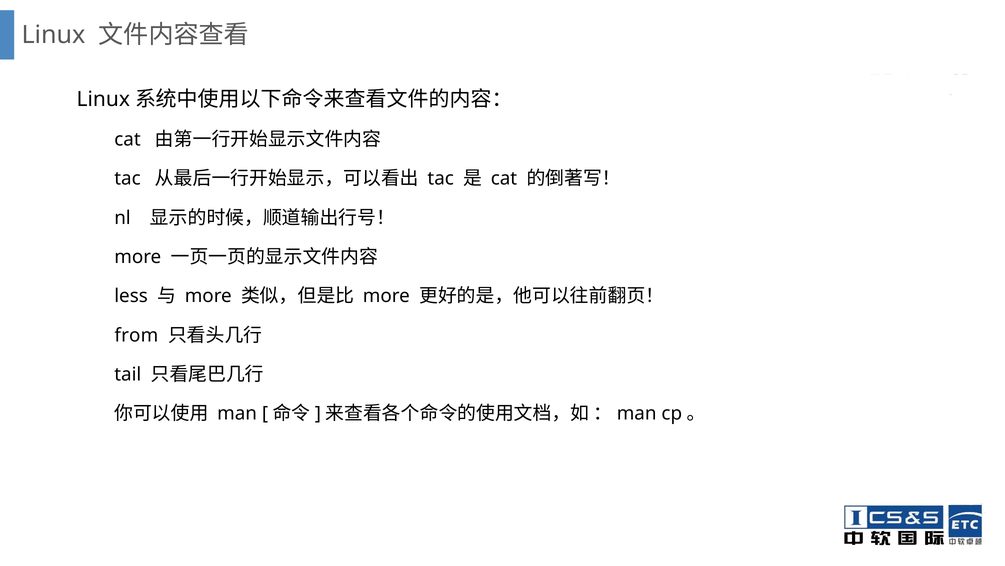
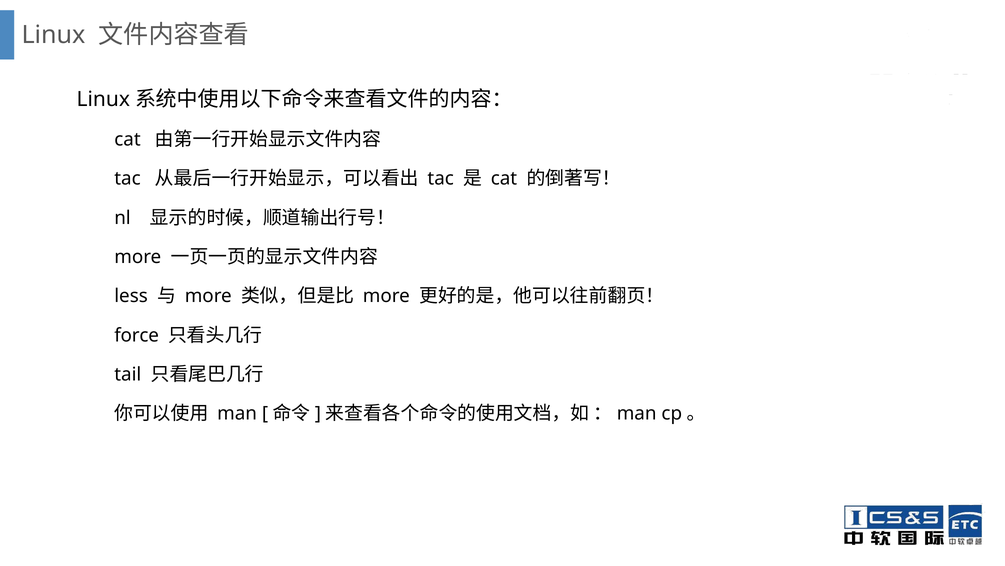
from: from -> force
